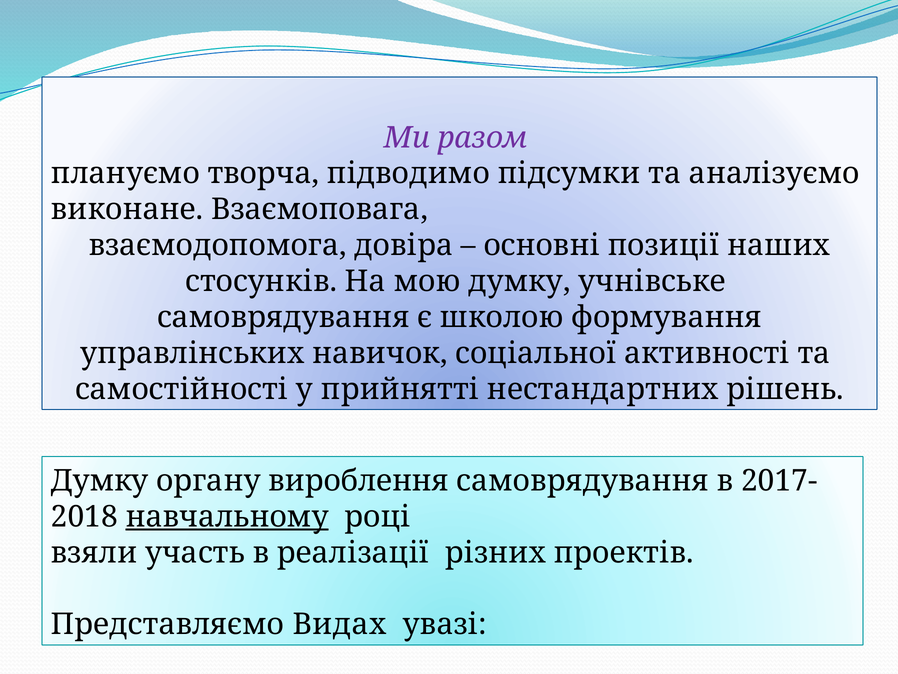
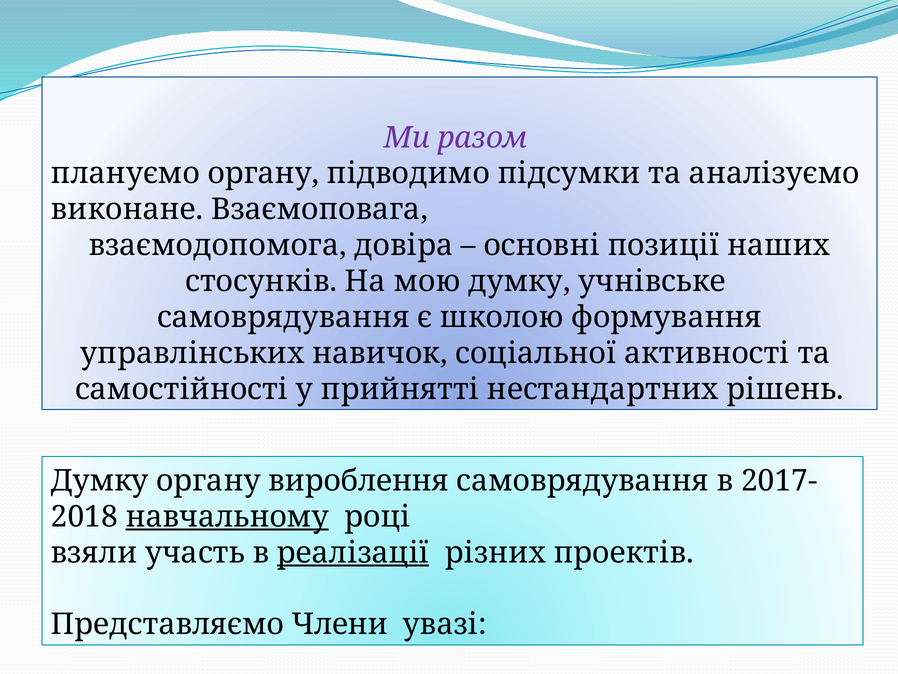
плануємо творча: творча -> органу
реалізації underline: none -> present
Видах: Видах -> Члени
